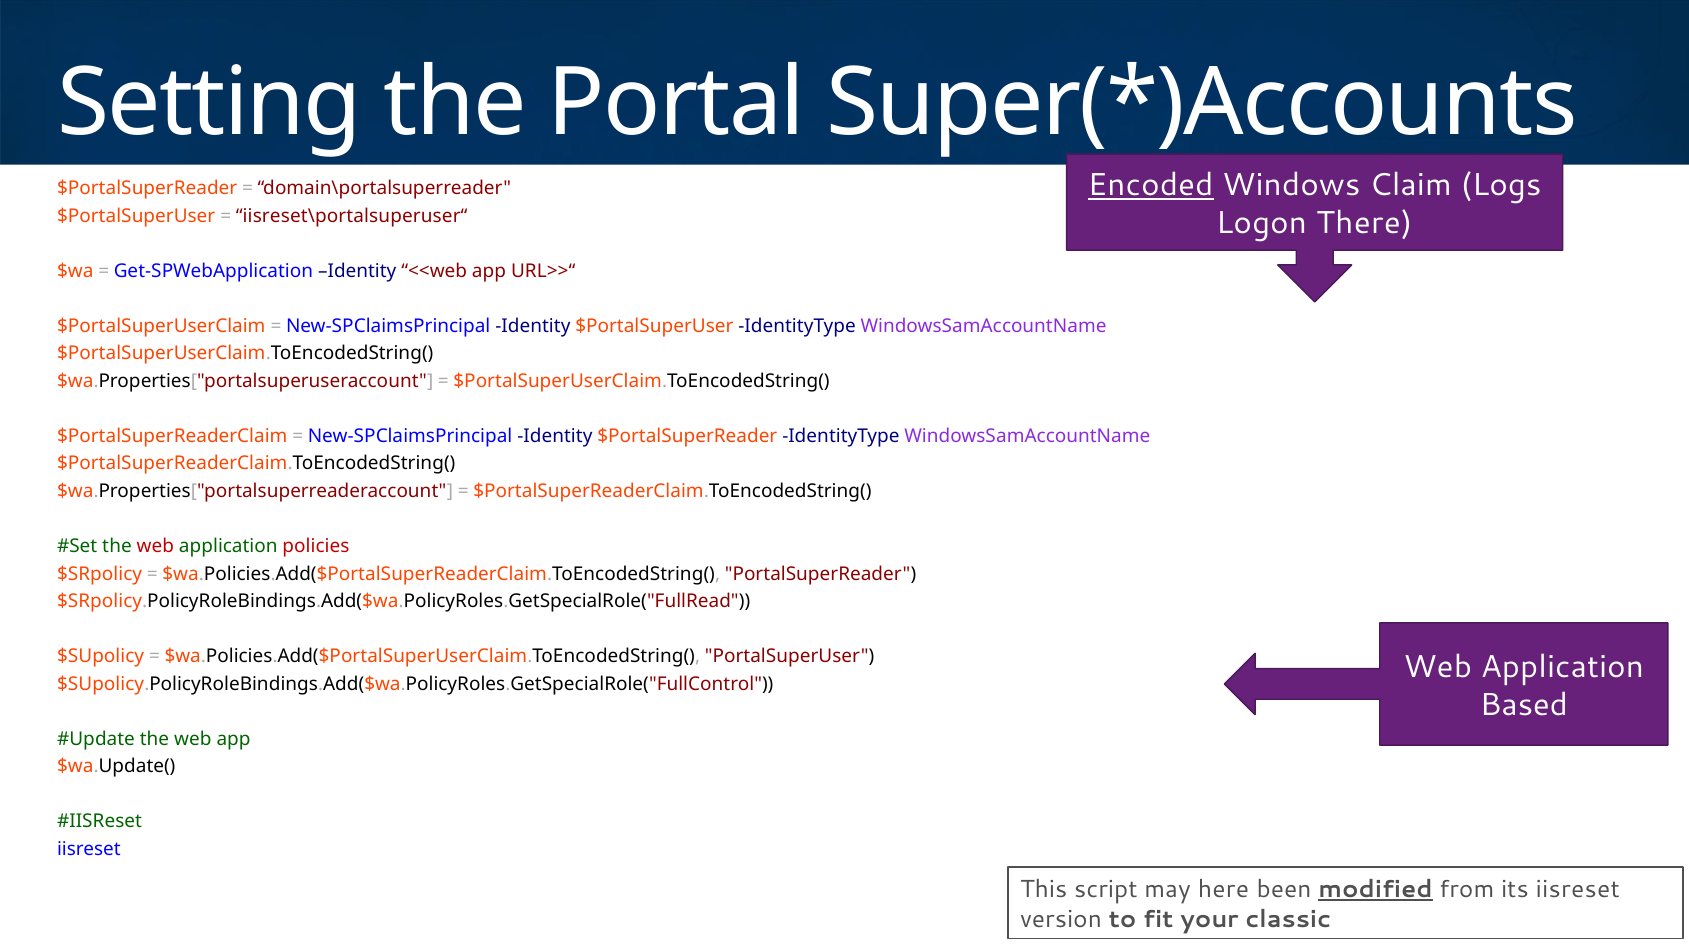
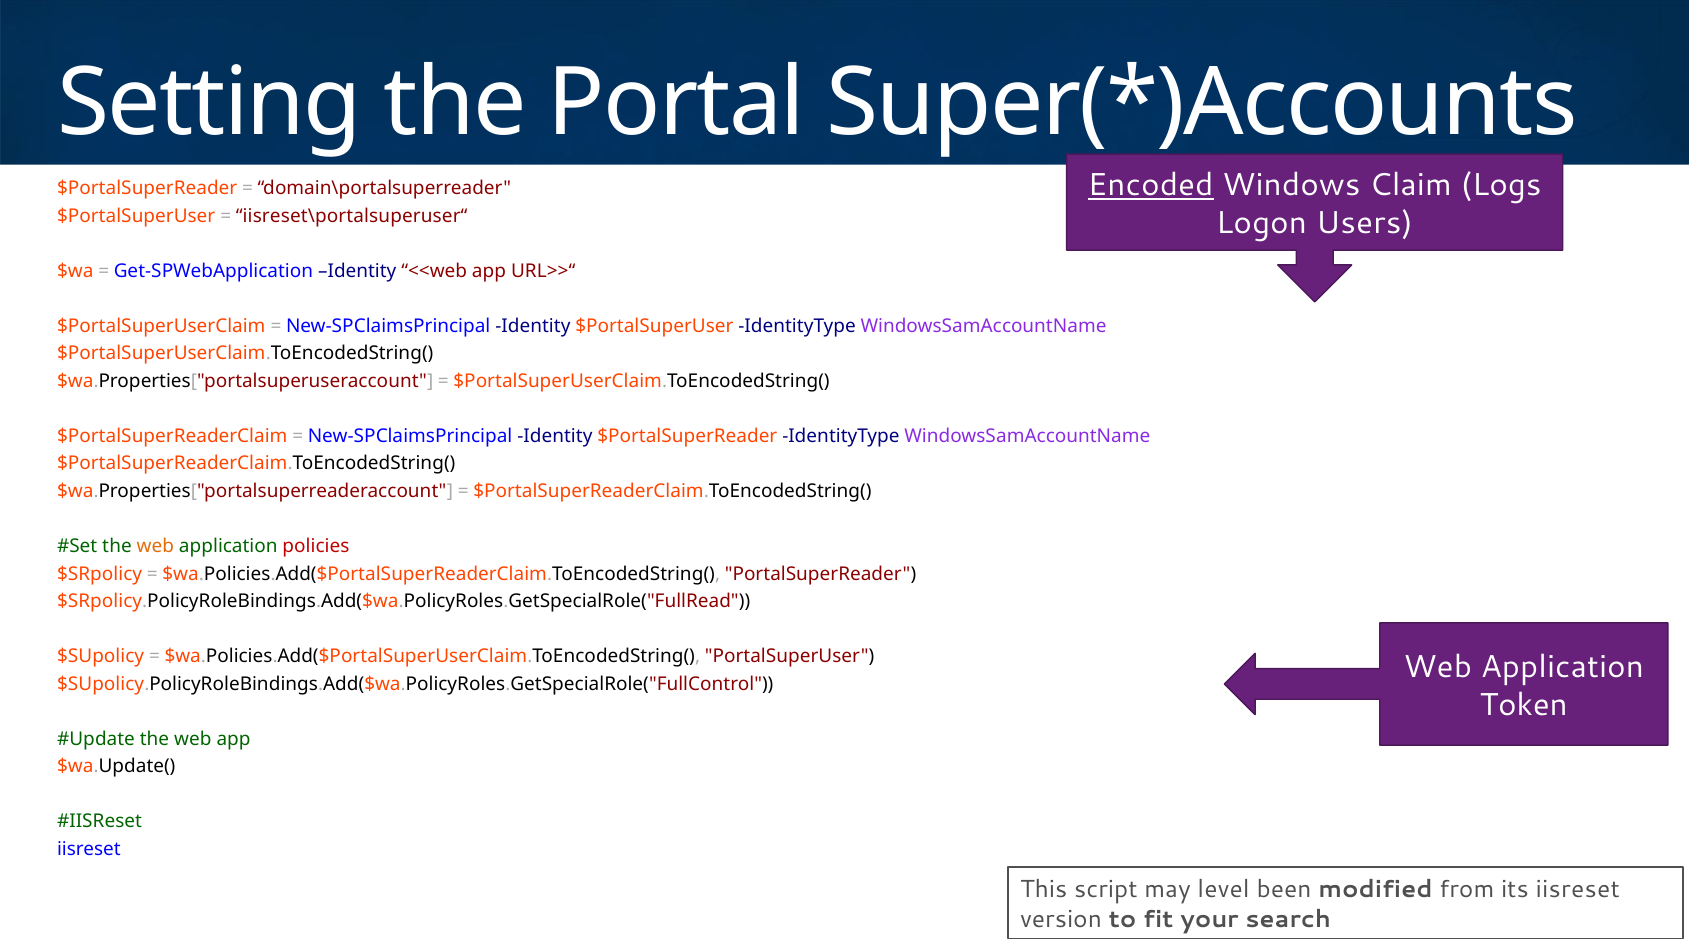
There: There -> Users
web at (155, 546) colour: red -> orange
Based: Based -> Token
here: here -> level
modified underline: present -> none
classic: classic -> search
